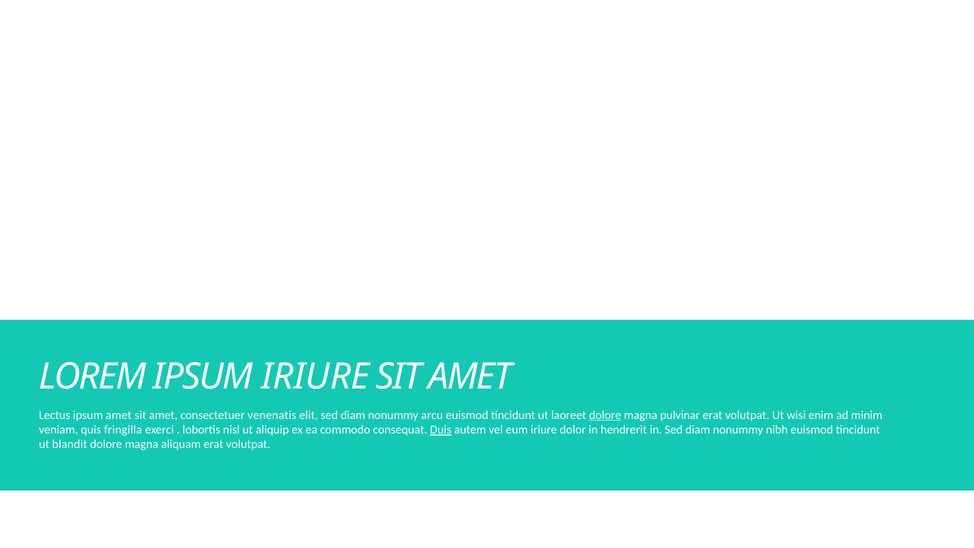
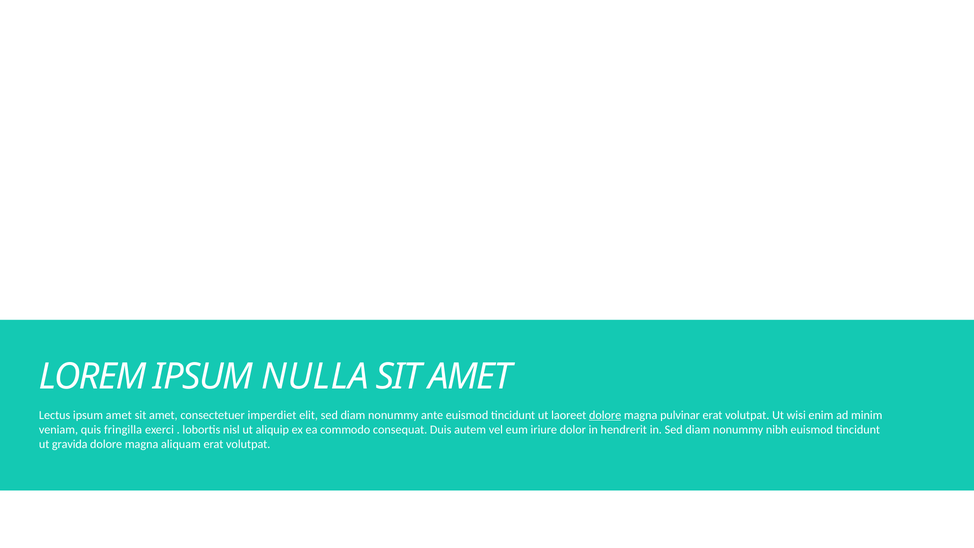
IPSUM IRIURE: IRIURE -> NULLA
venenatis: venenatis -> imperdiet
arcu: arcu -> ante
Duis underline: present -> none
blandit: blandit -> gravida
